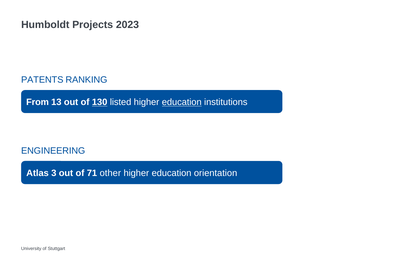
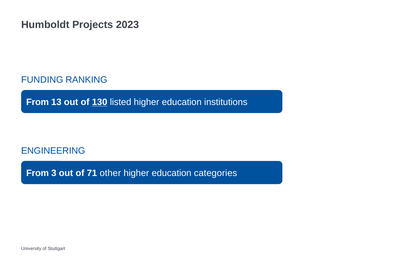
PATENTS: PATENTS -> FUNDING
education at (182, 102) underline: present -> none
Atlas at (38, 173): Atlas -> From
orientation: orientation -> categories
